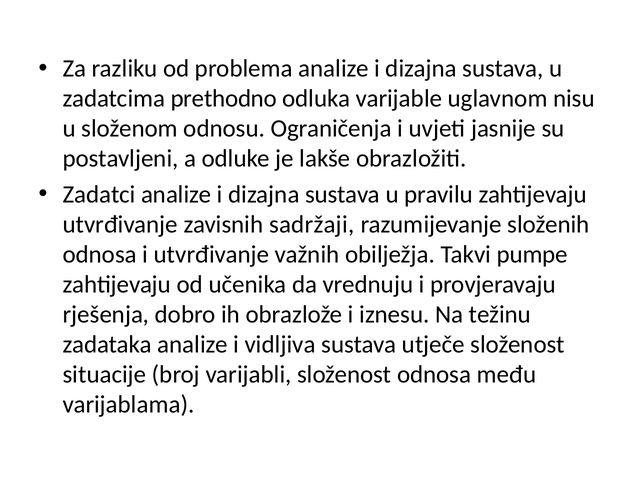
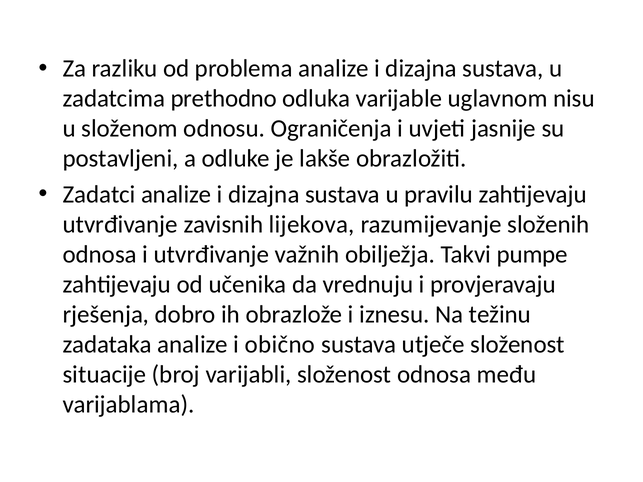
sadržaji: sadržaji -> lijekova
vidljiva: vidljiva -> obično
